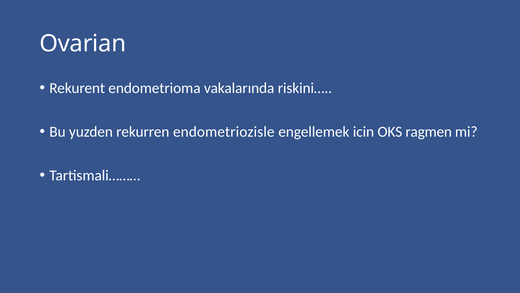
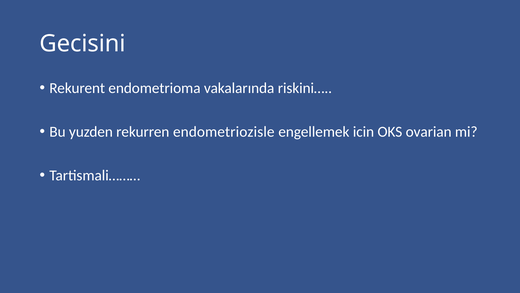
Ovarian: Ovarian -> Gecisini
ragmen: ragmen -> ovarian
